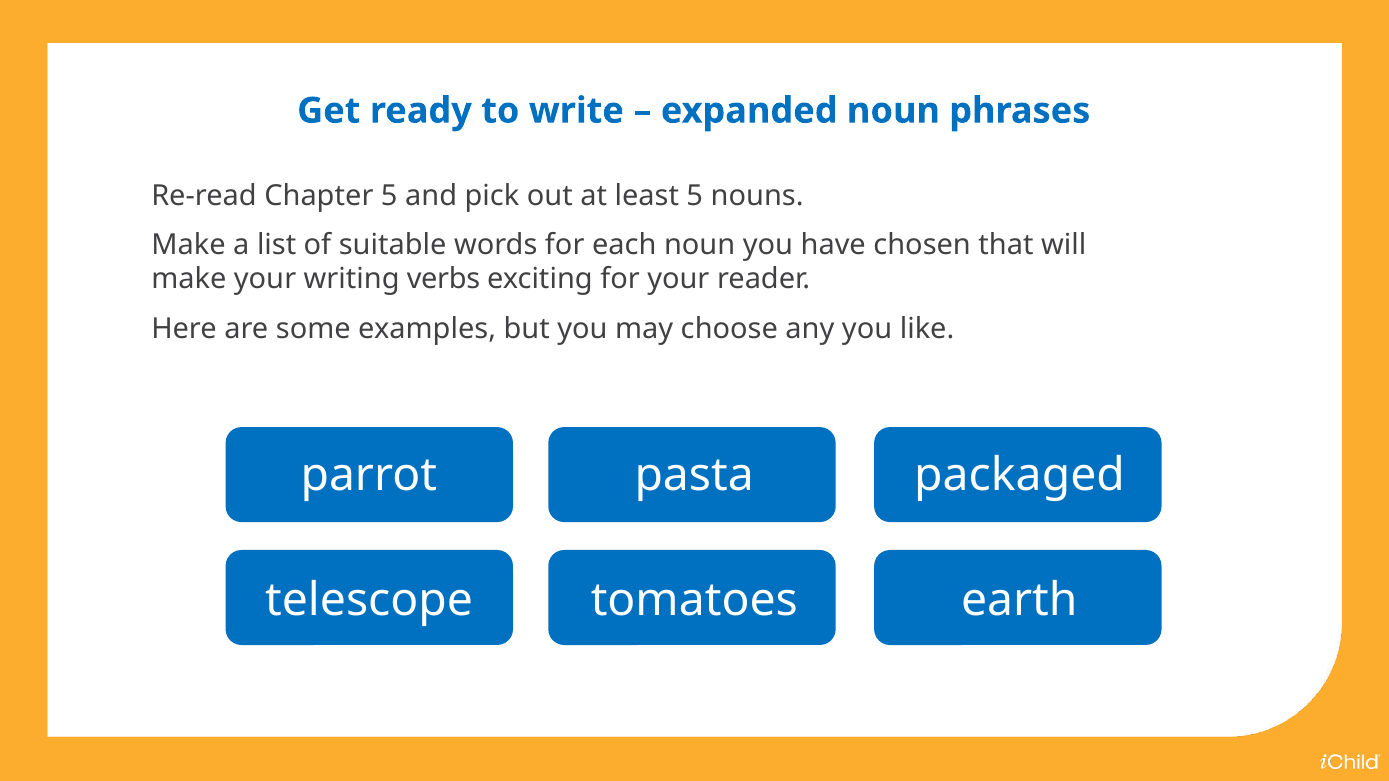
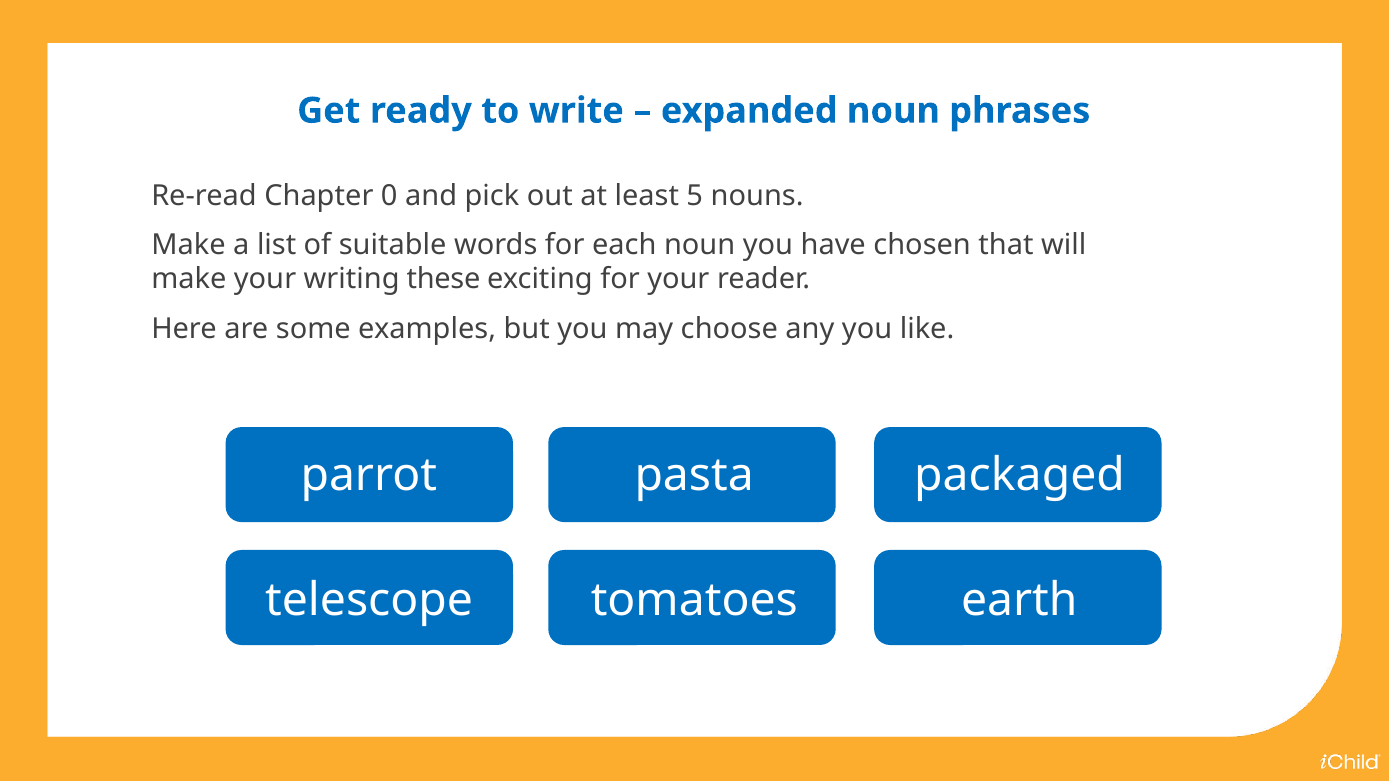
Chapter 5: 5 -> 0
verbs: verbs -> these
